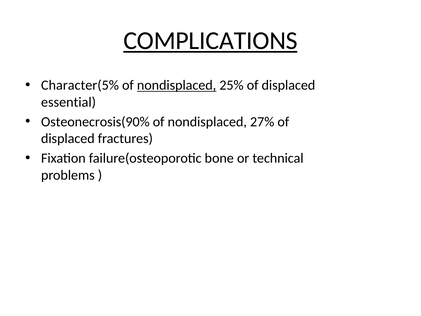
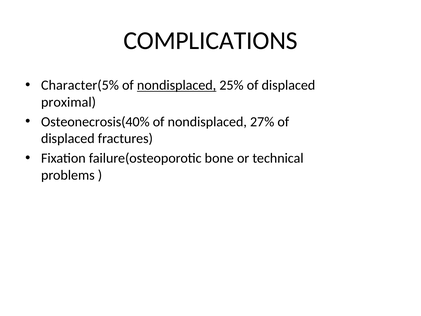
COMPLICATIONS underline: present -> none
essential: essential -> proximal
Osteonecrosis(90%: Osteonecrosis(90% -> Osteonecrosis(40%
